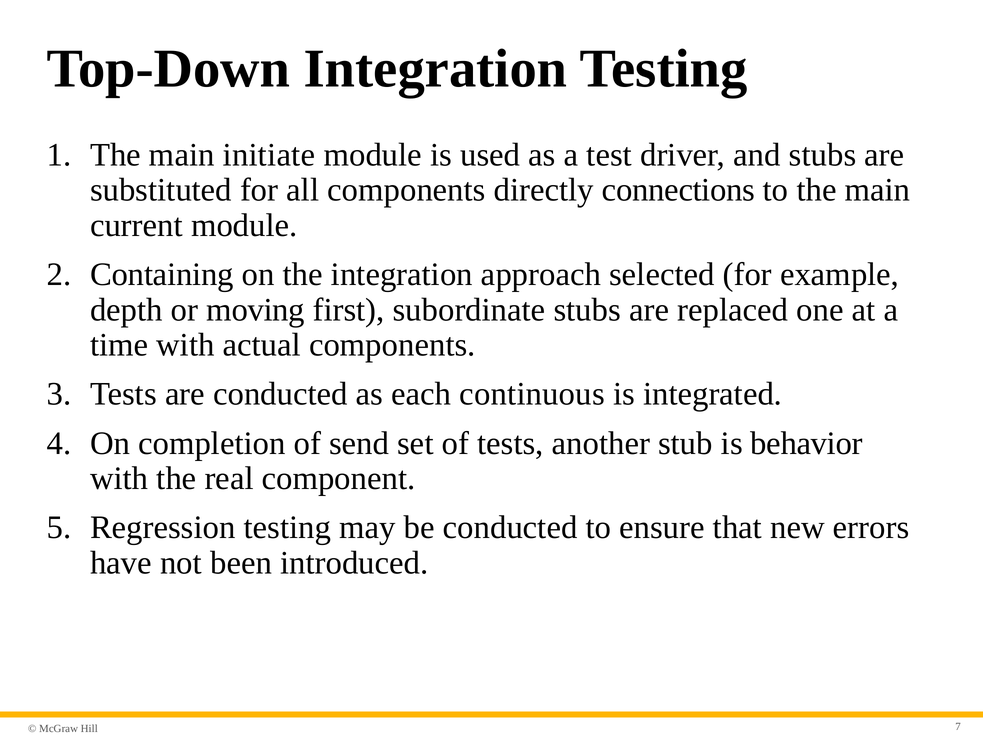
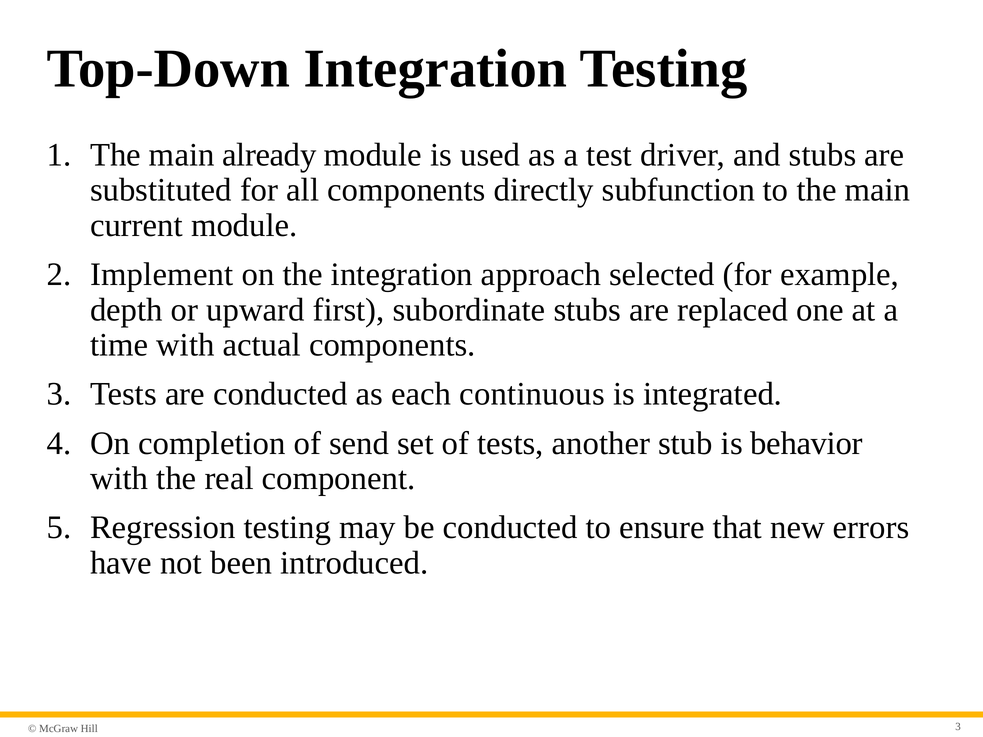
initiate: initiate -> already
connections: connections -> subfunction
Containing: Containing -> Implement
moving: moving -> upward
7 at (958, 727): 7 -> 3
